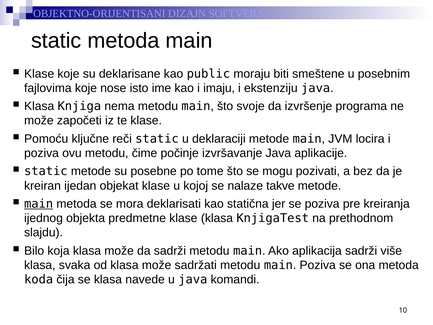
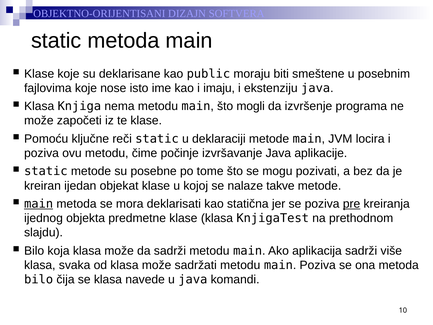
svoje: svoje -> mogli
pre underline: none -> present
koda at (39, 279): koda -> bilo
